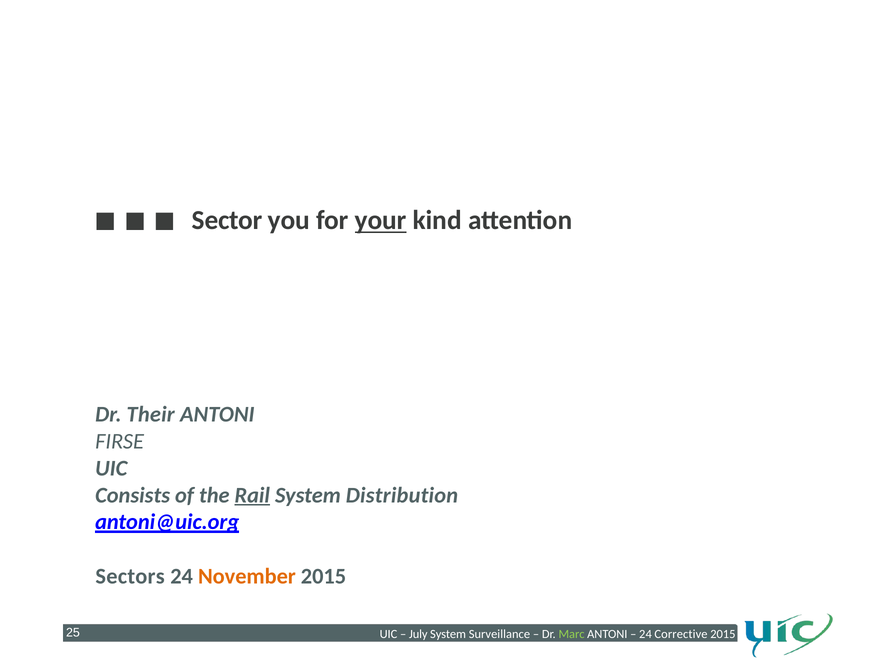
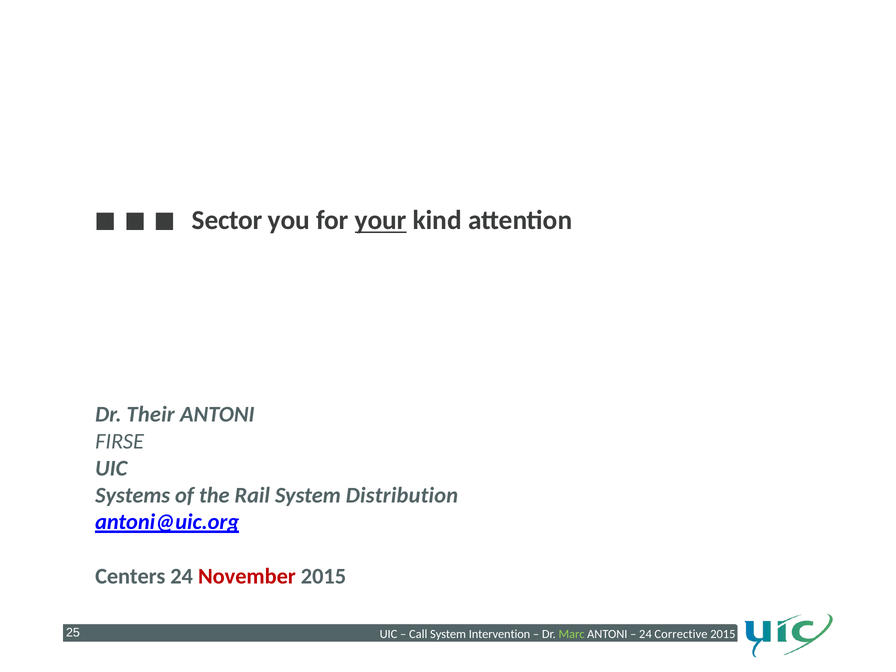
Consists: Consists -> Systems
Rail underline: present -> none
Sectors: Sectors -> Centers
November colour: orange -> red
July: July -> Call
Surveillance: Surveillance -> Intervention
